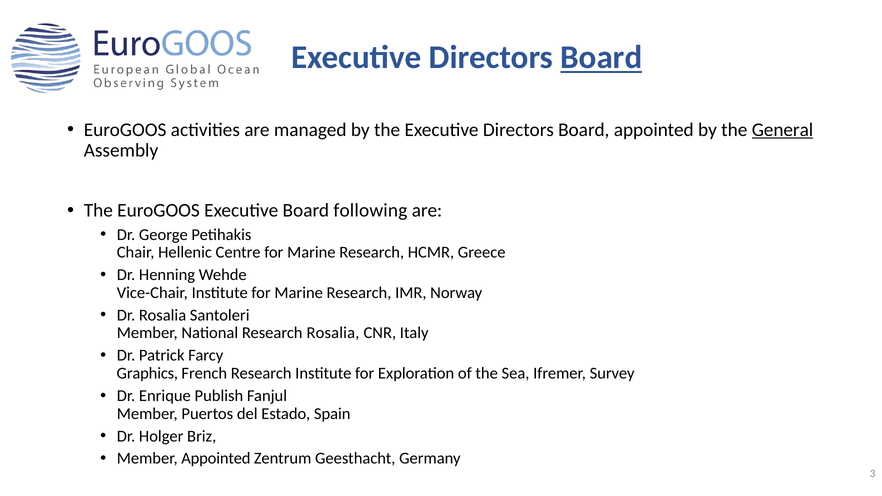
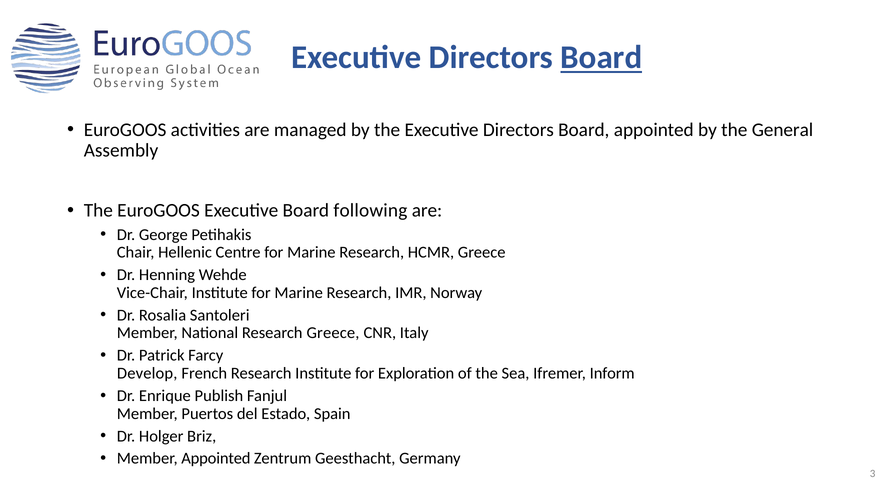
General underline: present -> none
Research Rosalia: Rosalia -> Greece
Graphics: Graphics -> Develop
Survey: Survey -> Inform
